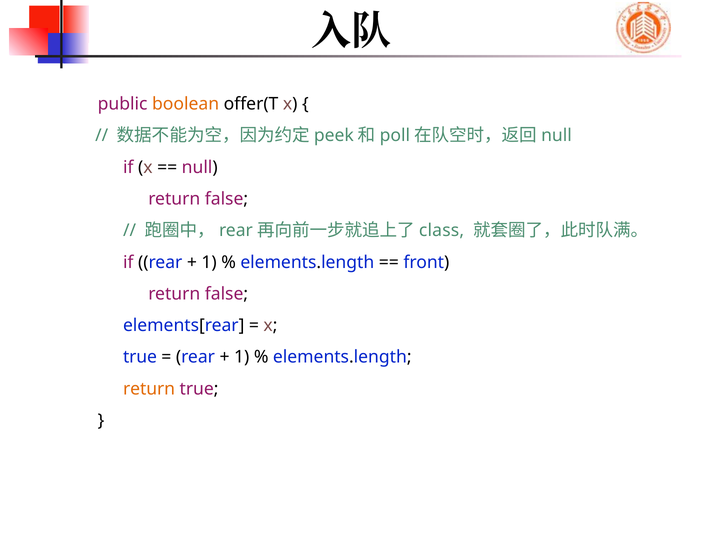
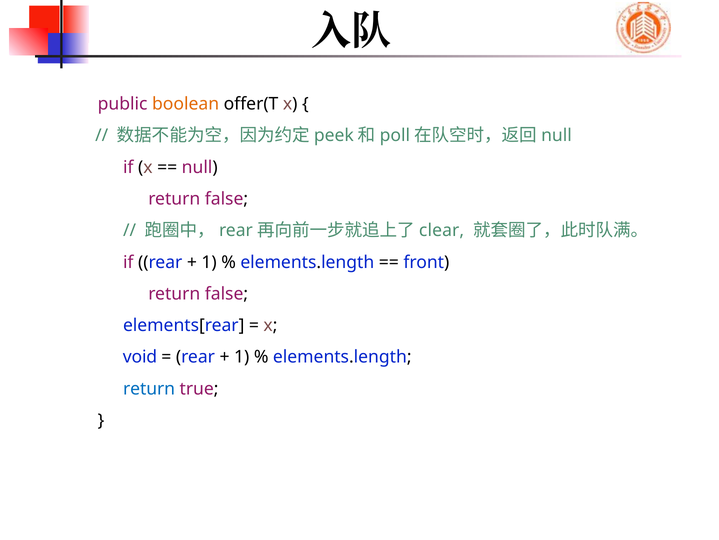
class: class -> clear
true at (140, 357): true -> void
return at (149, 388) colour: orange -> blue
